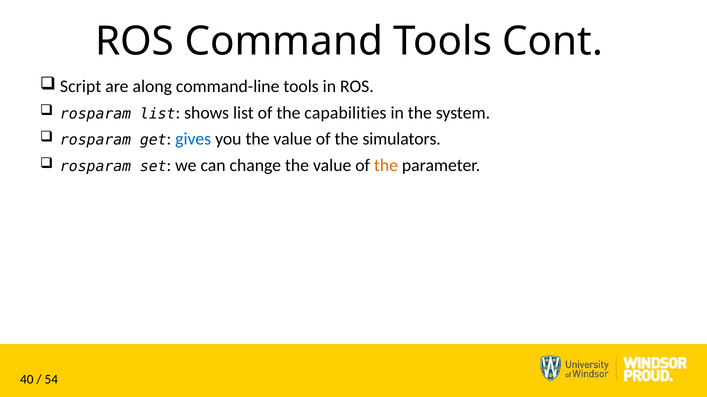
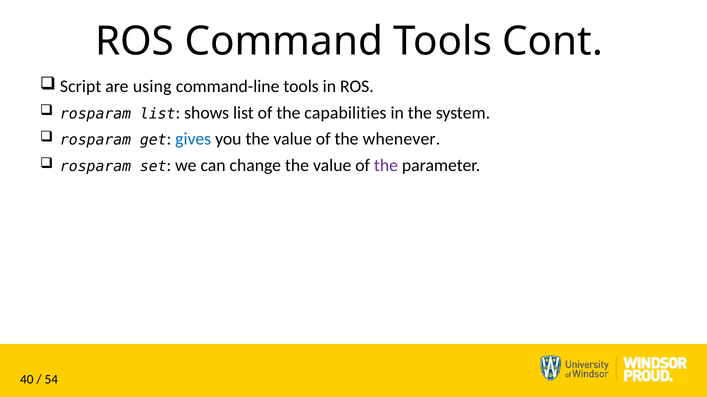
along: along -> using
simulators: simulators -> whenever
the at (386, 166) colour: orange -> purple
